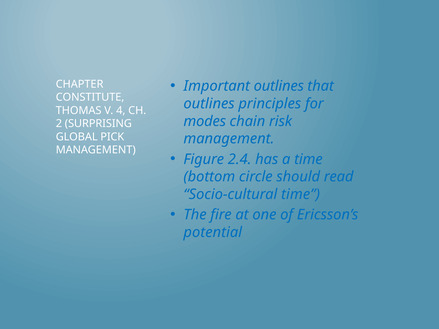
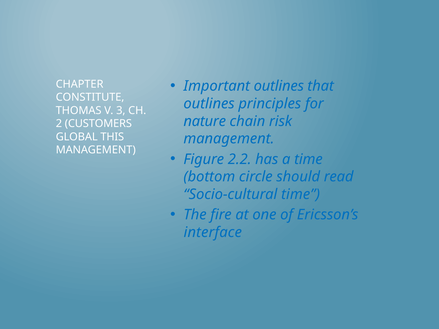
4: 4 -> 3
modes: modes -> nature
SURPRISING: SURPRISING -> CUSTOMERS
PICK: PICK -> THIS
2.4: 2.4 -> 2.2
potential: potential -> interface
